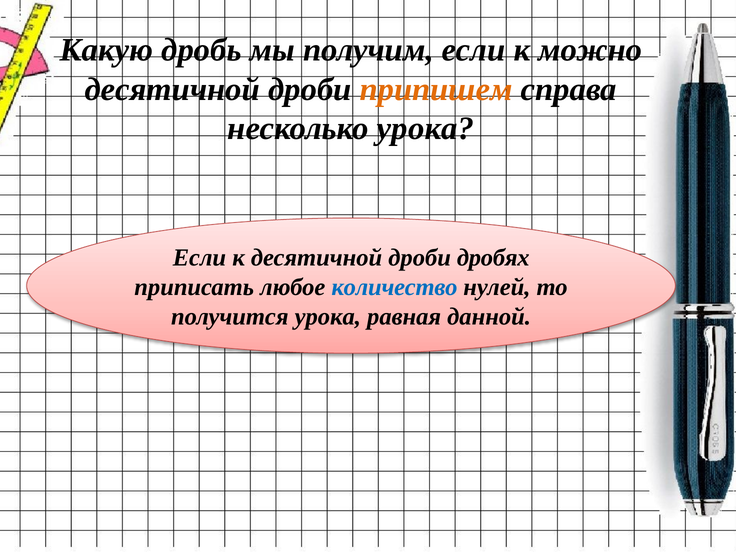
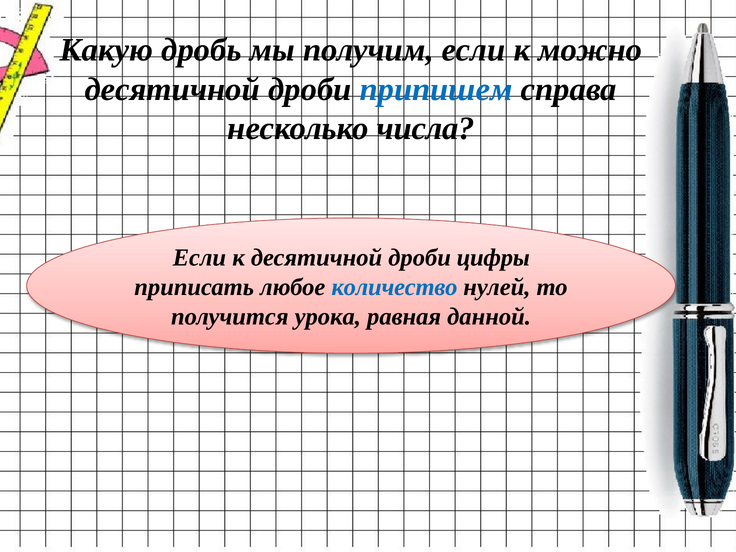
припишем colour: orange -> blue
несколько урока: урока -> числа
дробях: дробях -> цифры
